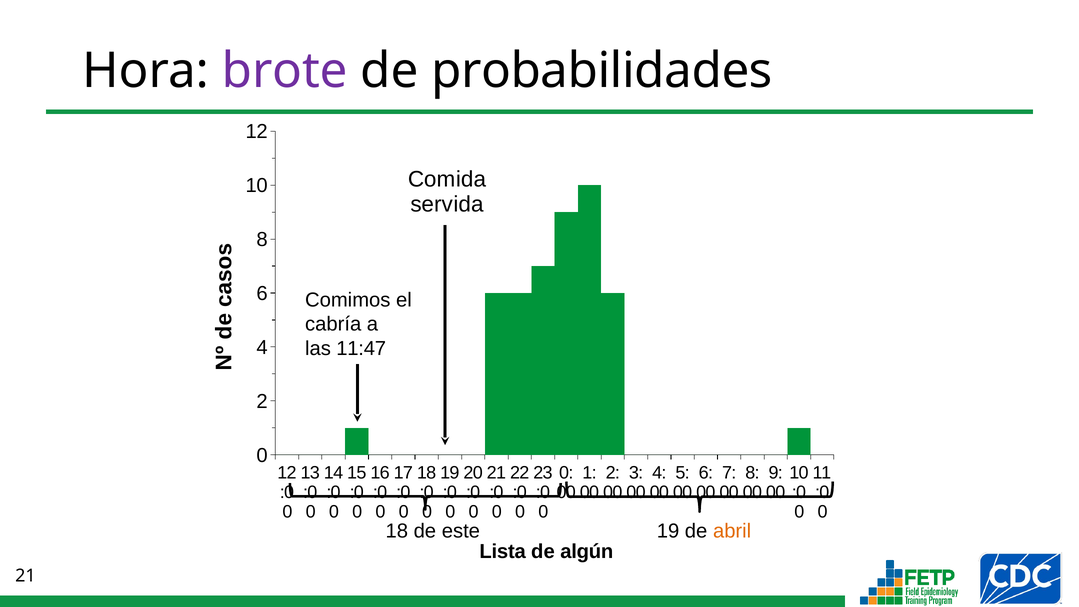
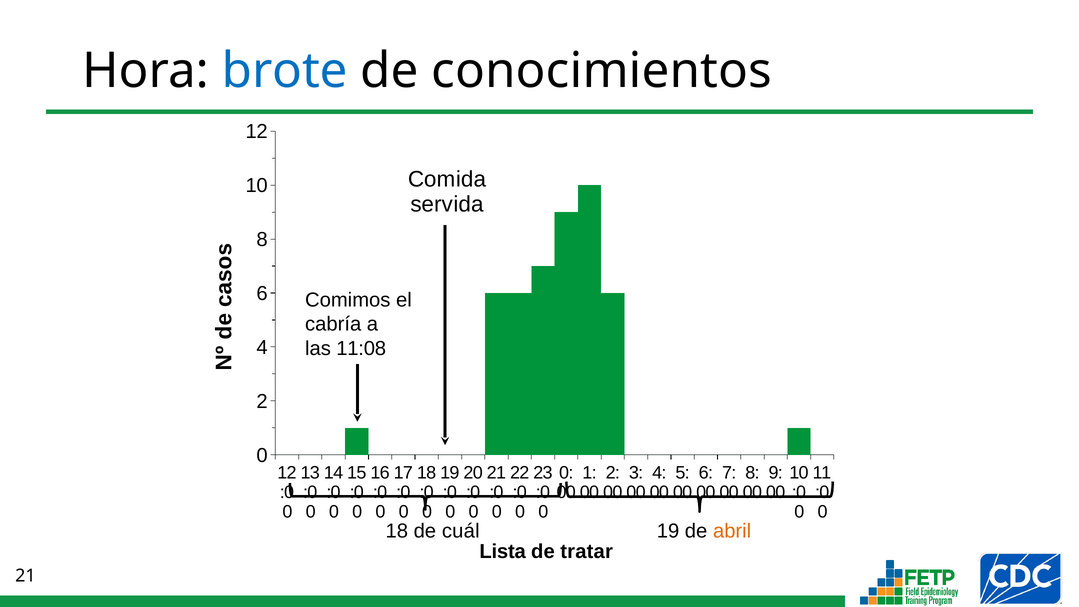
brote colour: purple -> blue
probabilidades: probabilidades -> conocimientos
11:47: 11:47 -> 11:08
este: este -> cuál
algún: algún -> tratar
